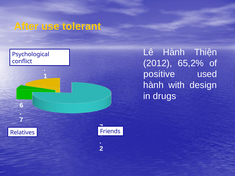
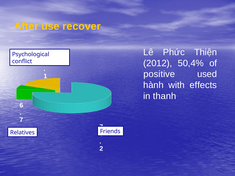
tolerant: tolerant -> recover
Lê Hành: Hành -> Phức
65,2%: 65,2% -> 50,4%
design: design -> effects
drugs: drugs -> thanh
